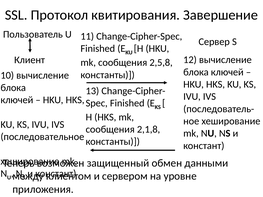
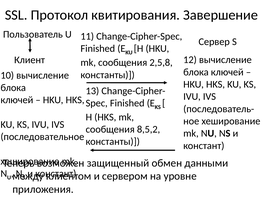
2,1,8: 2,1,8 -> 8,5,2
